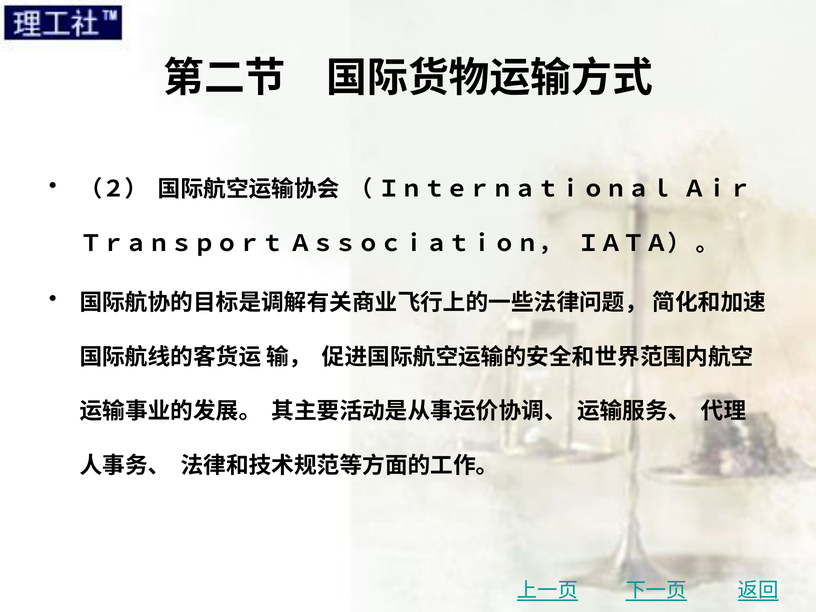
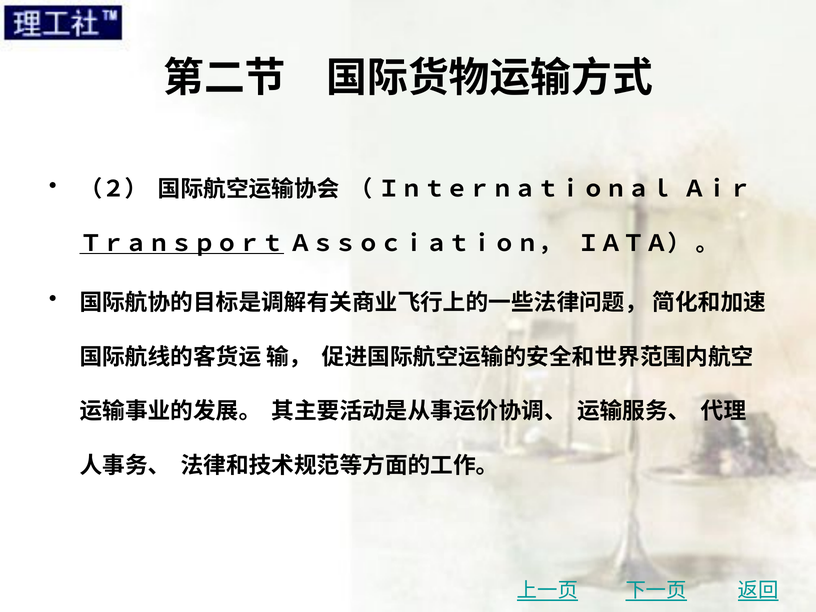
Ｔｒａｎｓｐｏｒｔ underline: none -> present
